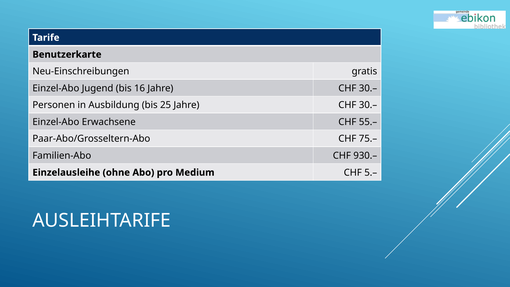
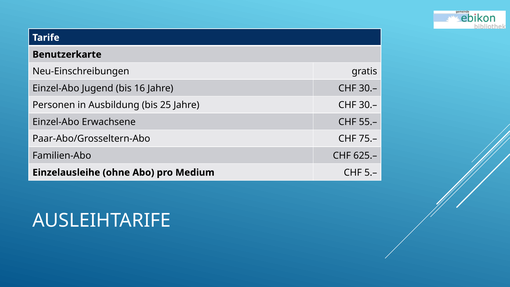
930.–: 930.– -> 625.–
